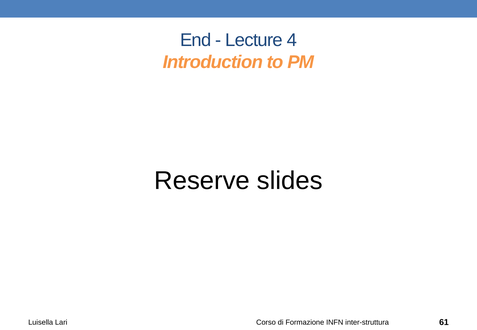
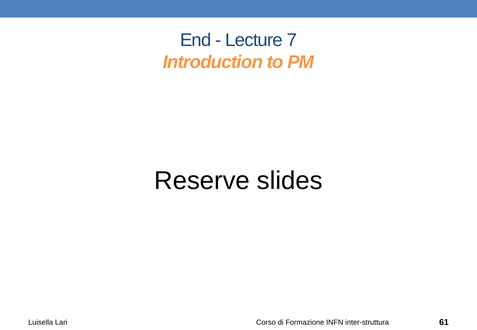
4: 4 -> 7
